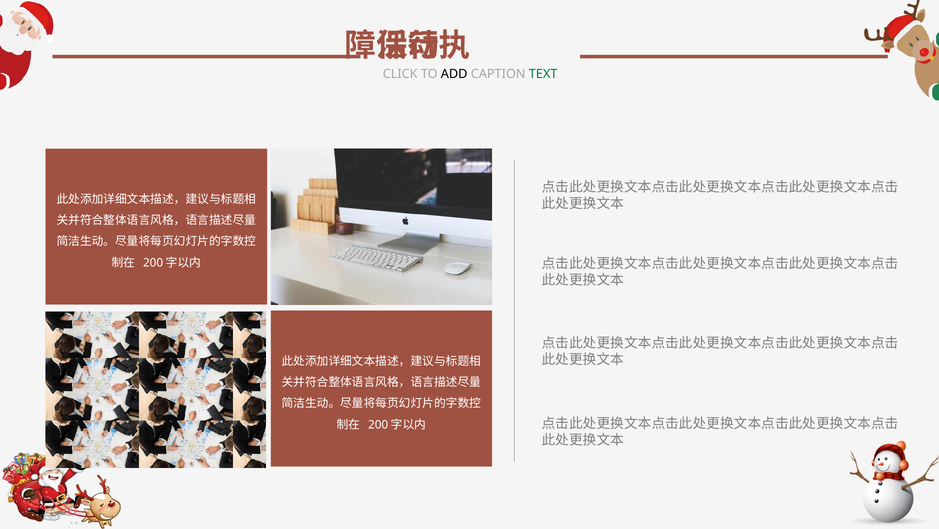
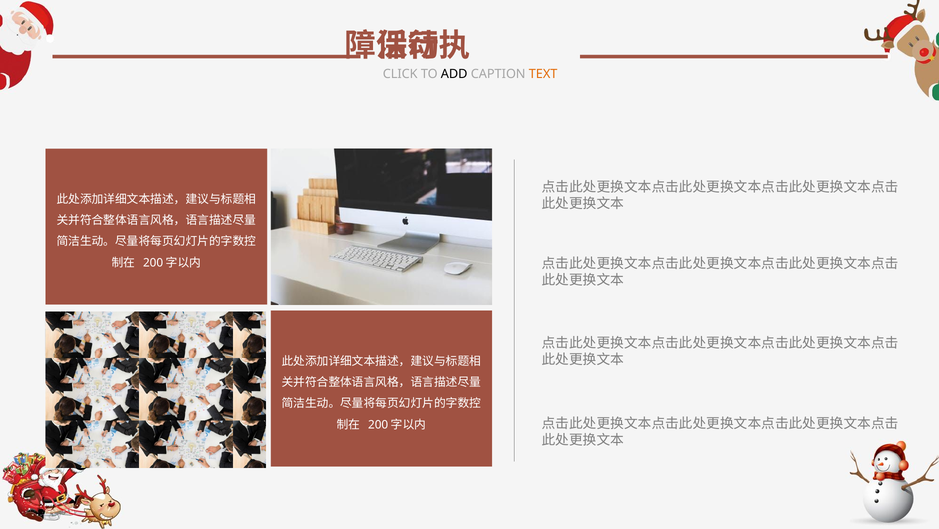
TEXT colour: green -> orange
